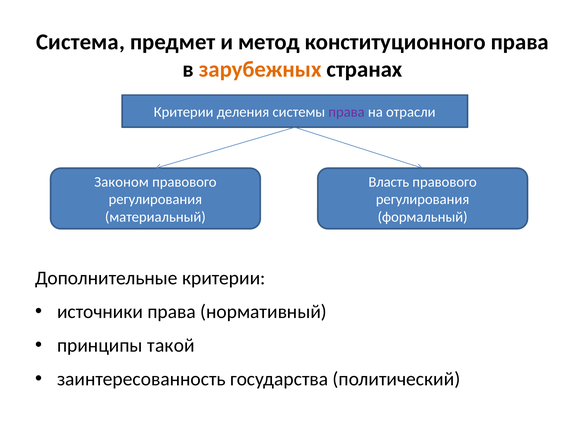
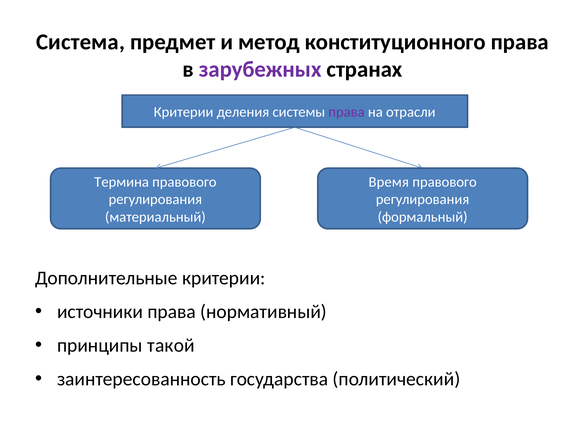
зарубежных colour: orange -> purple
Законом: Законом -> Термина
Власть: Власть -> Время
